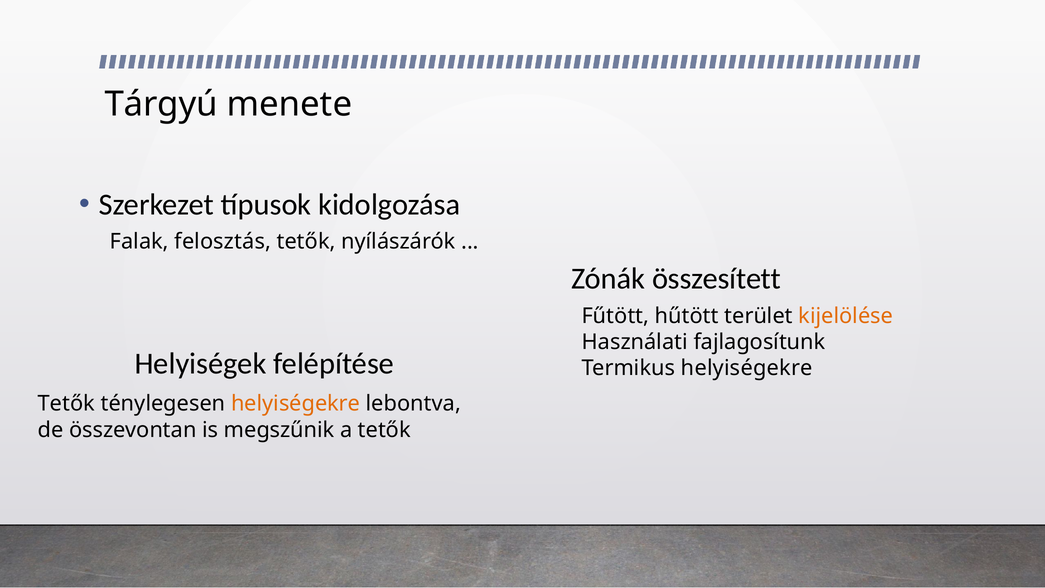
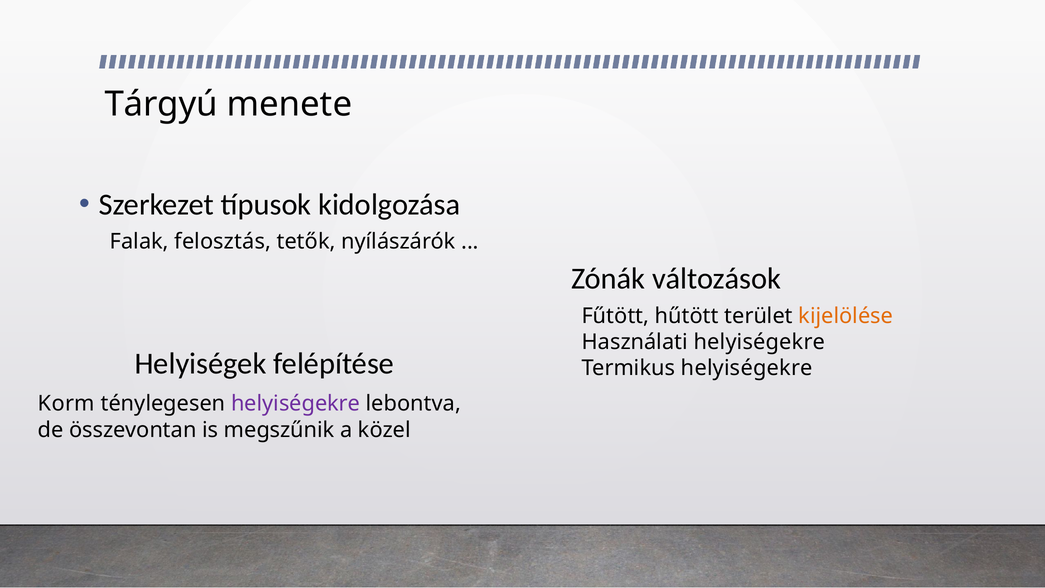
összesített: összesített -> változások
Használati fajlagosítunk: fajlagosítunk -> helyiségekre
Tetők at (66, 404): Tetők -> Korm
helyiségekre at (296, 404) colour: orange -> purple
a tetők: tetők -> közel
